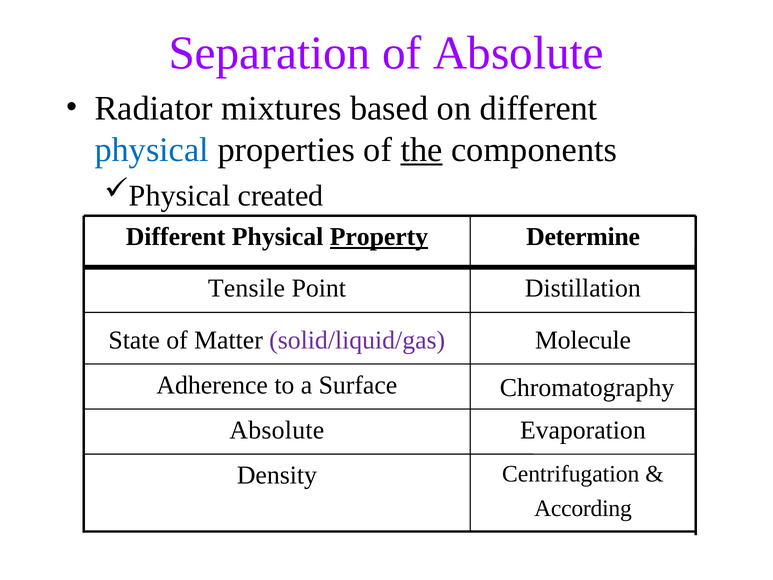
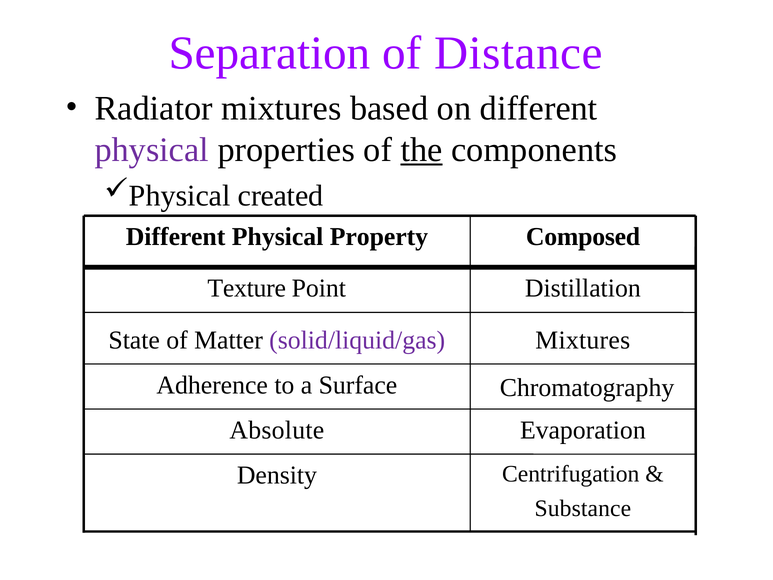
of Absolute: Absolute -> Distance
physical at (152, 150) colour: blue -> purple
Property underline: present -> none
Determine: Determine -> Composed
Tensile: Tensile -> Texture
Molecule at (583, 340): Molecule -> Mixtures
According: According -> Substance
